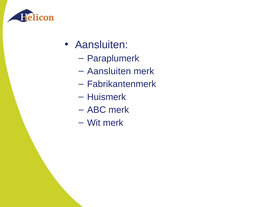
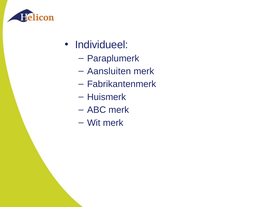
Aansluiten at (102, 45): Aansluiten -> Individueel
